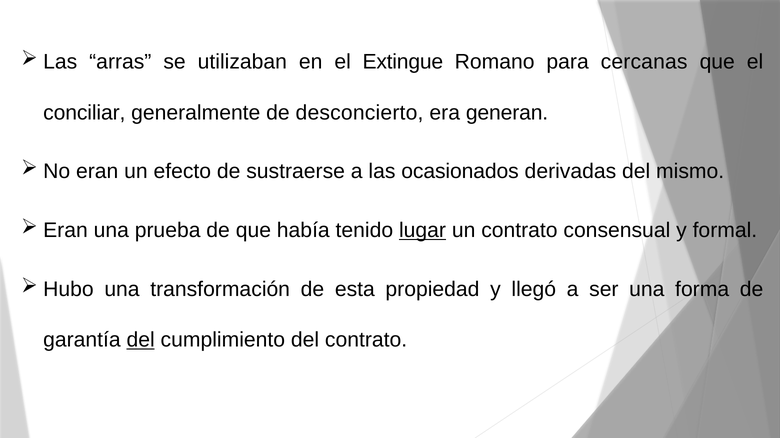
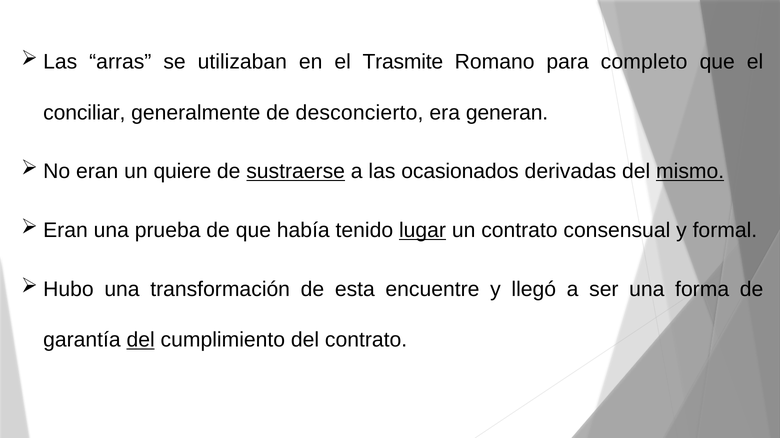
Extingue: Extingue -> Trasmite
cercanas: cercanas -> completo
efecto: efecto -> quiere
sustraerse underline: none -> present
mismo underline: none -> present
propiedad: propiedad -> encuentre
